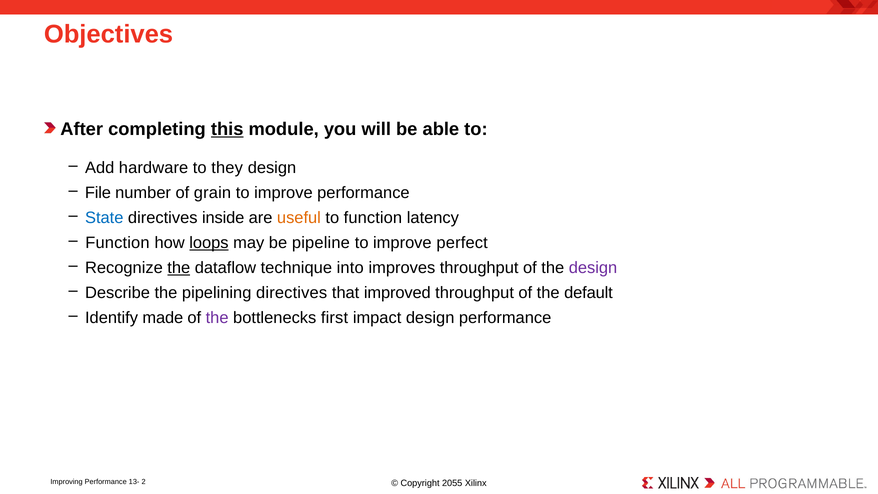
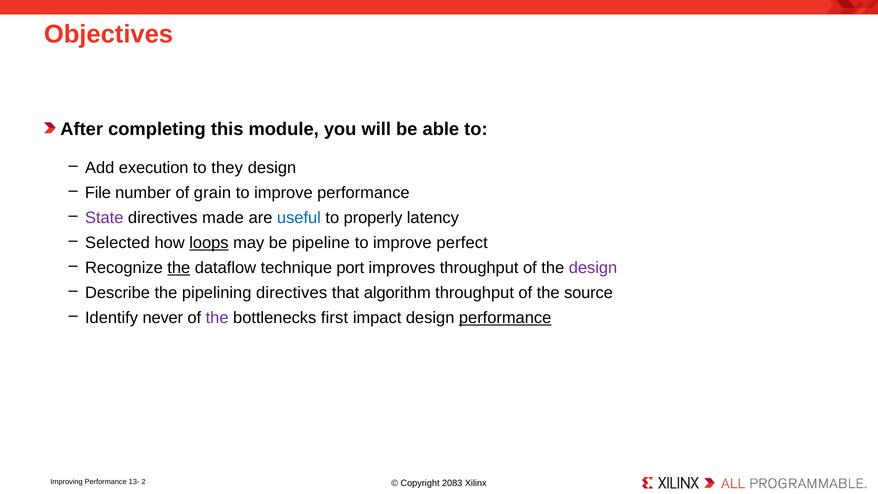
this underline: present -> none
hardware: hardware -> execution
State colour: blue -> purple
inside: inside -> made
useful colour: orange -> blue
to function: function -> properly
Function at (117, 243): Function -> Selected
into: into -> port
improved: improved -> algorithm
default: default -> source
made: made -> never
performance at (505, 318) underline: none -> present
2055: 2055 -> 2083
